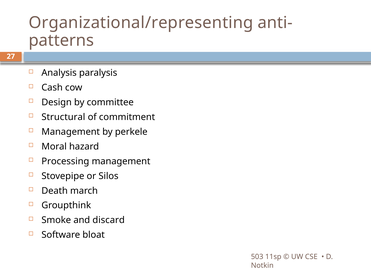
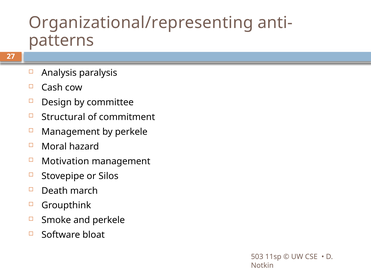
Processing: Processing -> Motivation
and discard: discard -> perkele
